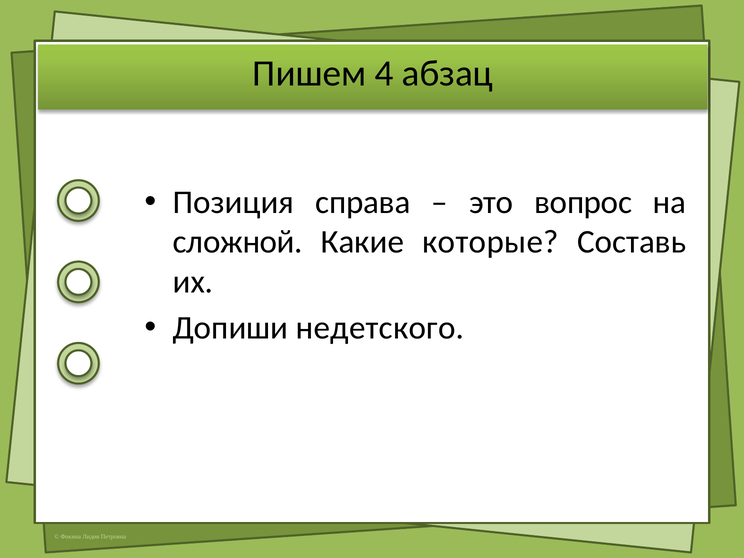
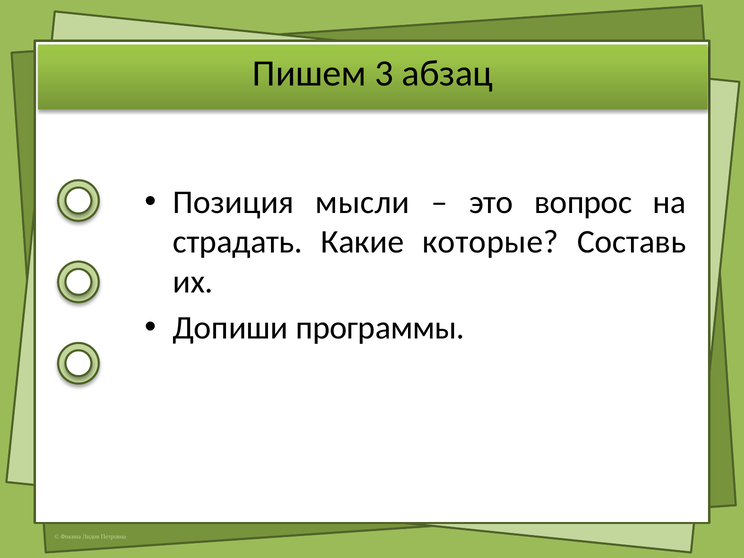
4: 4 -> 3
справа: справа -> мысли
сложной: сложной -> страдать
недетского: недетского -> программы
